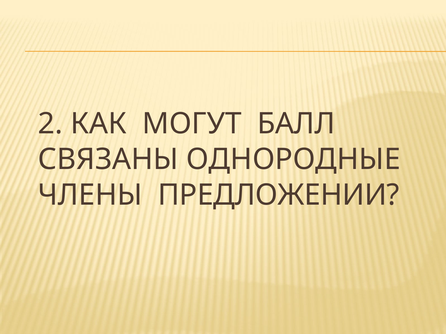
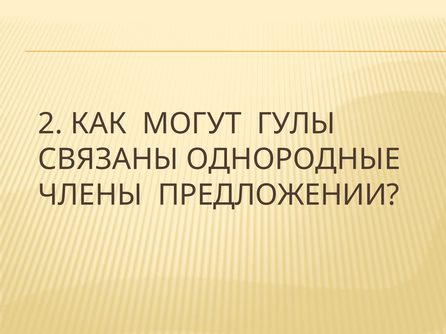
БАЛЛ: БАЛЛ -> ГУЛЫ
